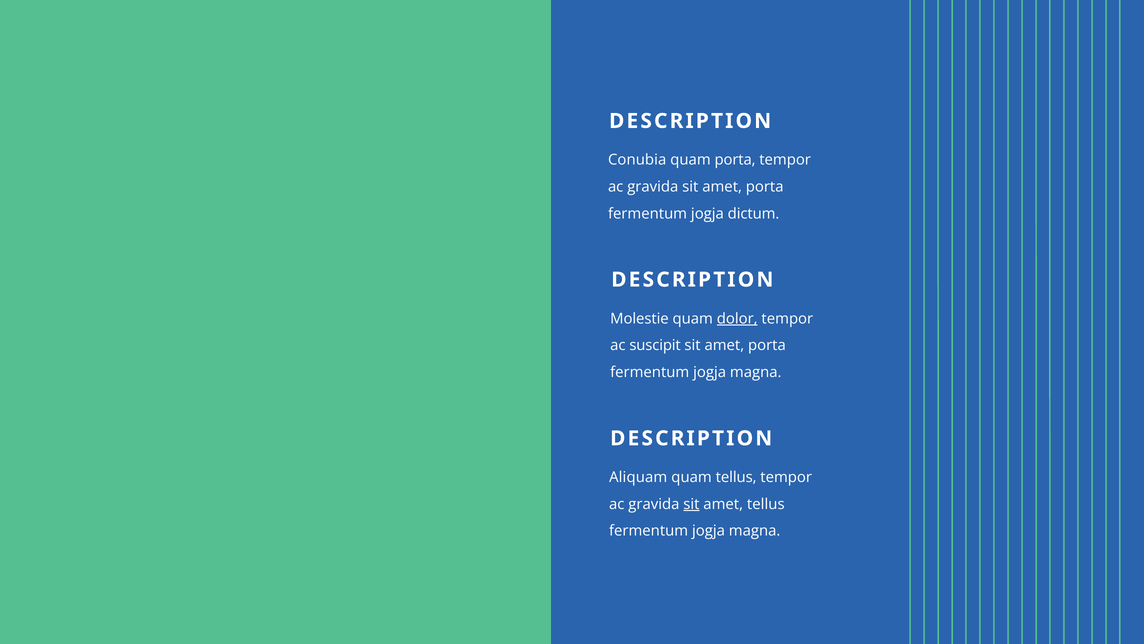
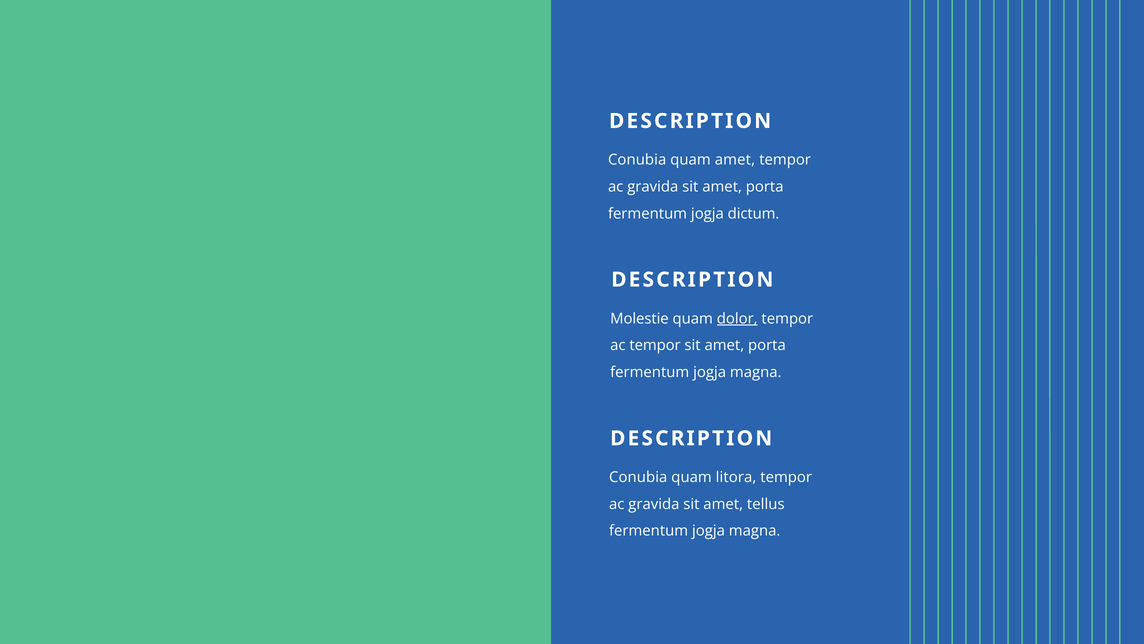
quam porta: porta -> amet
ac suscipit: suscipit -> tempor
Aliquam at (638, 477): Aliquam -> Conubia
quam tellus: tellus -> litora
sit at (691, 504) underline: present -> none
